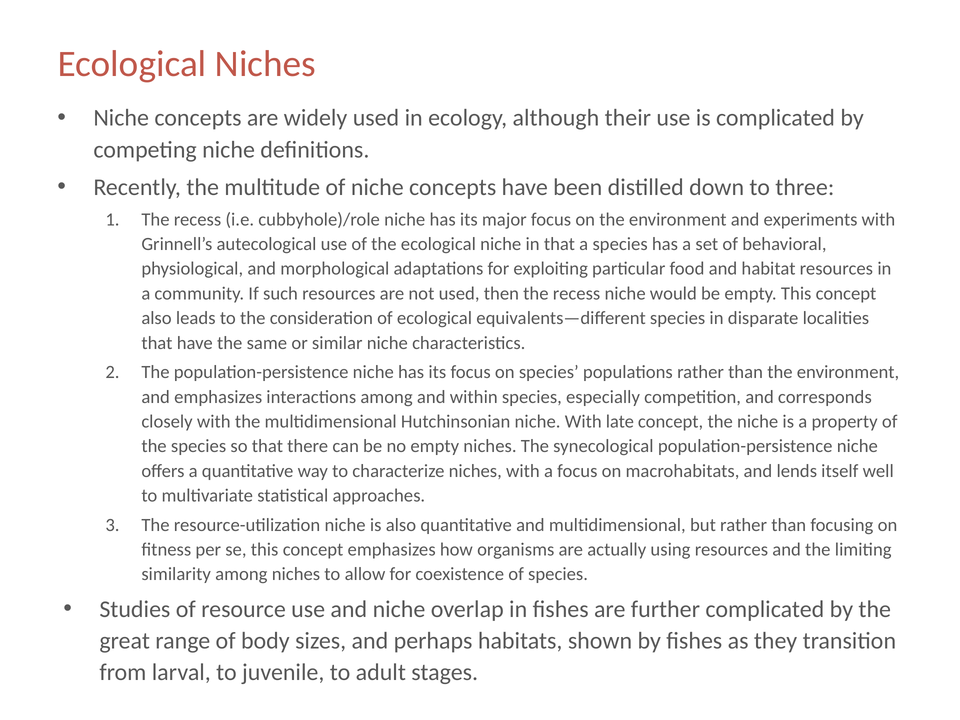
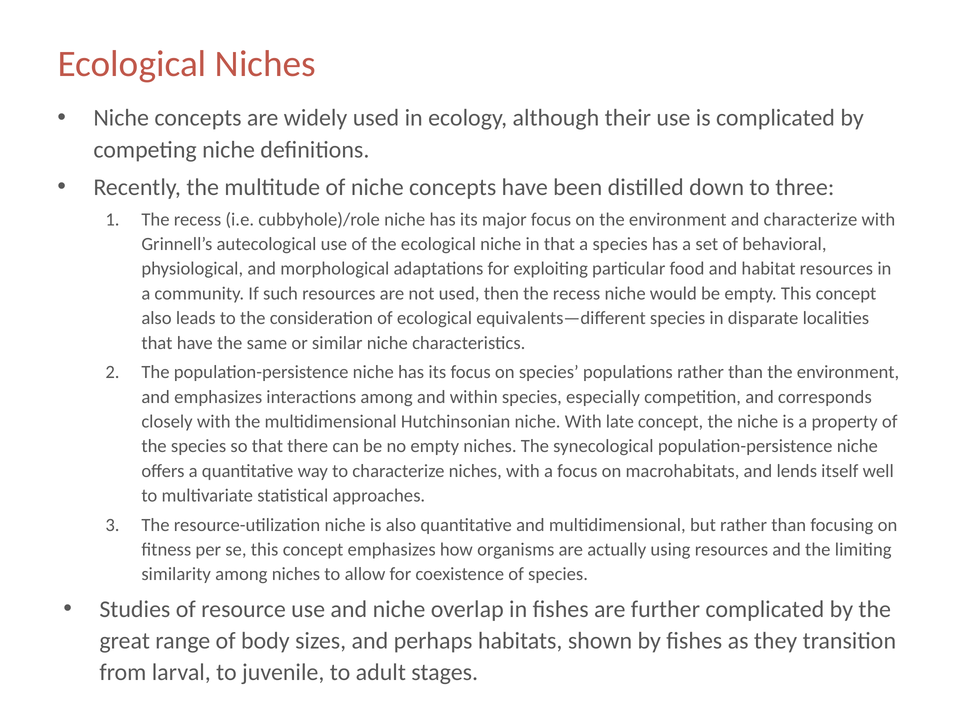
and experiments: experiments -> characterize
